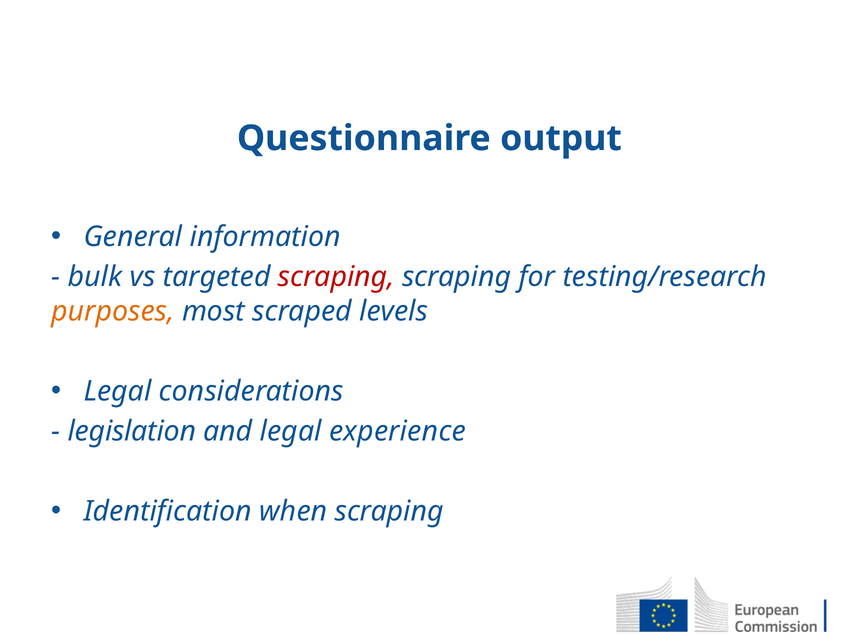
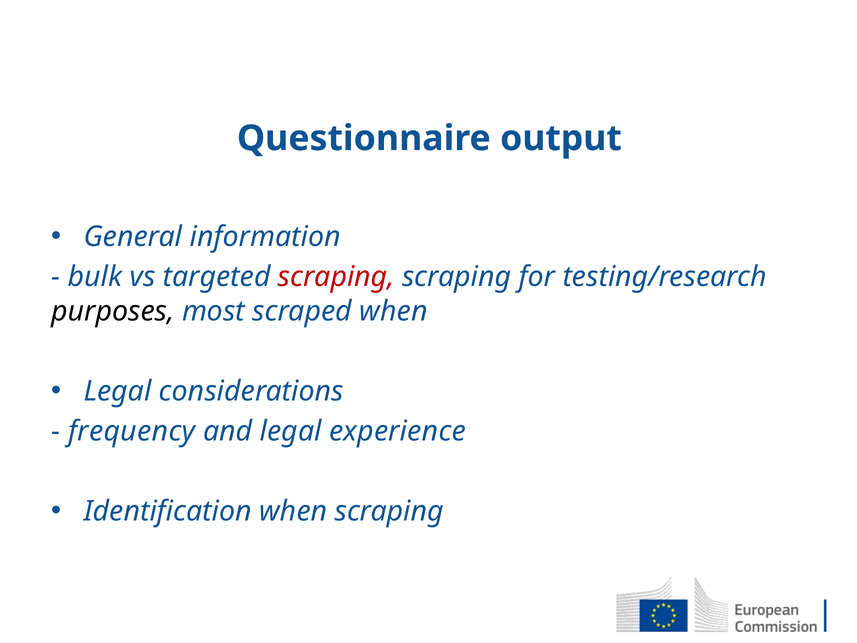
purposes colour: orange -> black
scraped levels: levels -> when
legislation: legislation -> frequency
